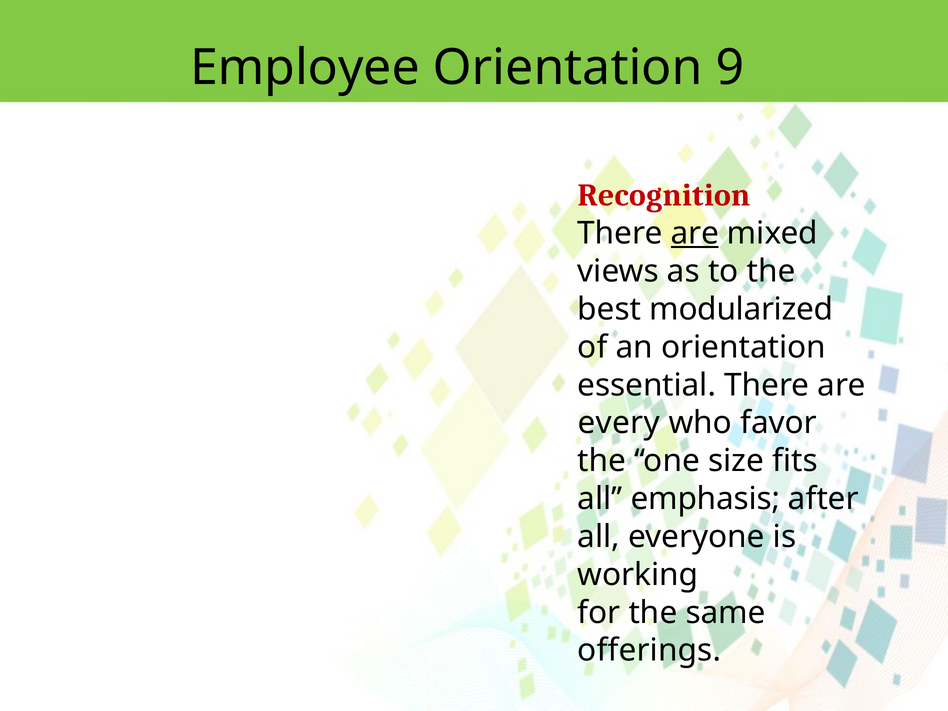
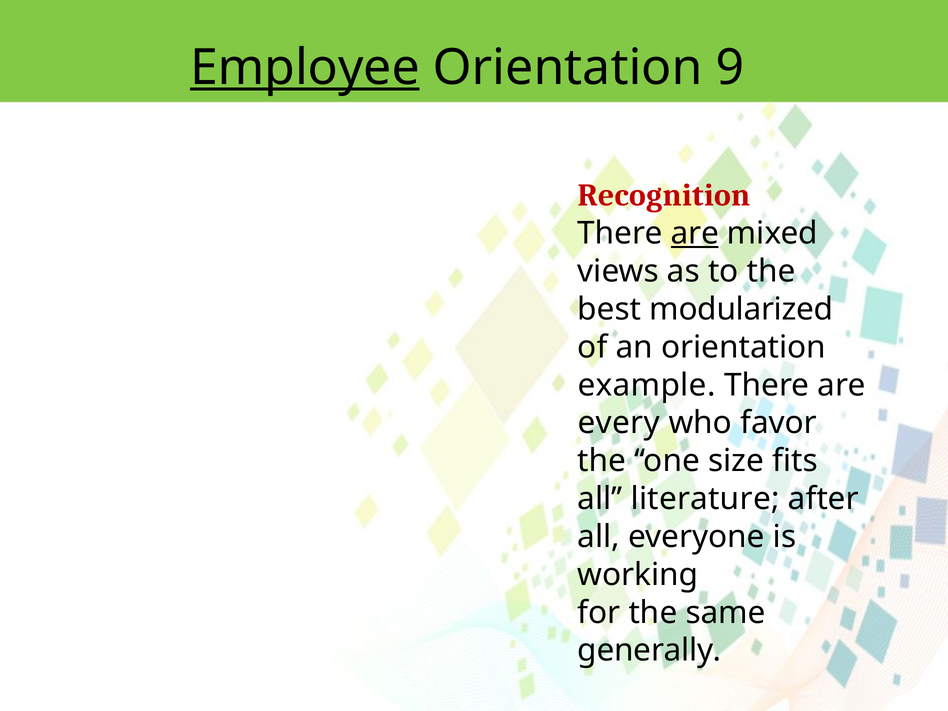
Employee underline: none -> present
essential: essential -> example
emphasis: emphasis -> literature
offerings: offerings -> generally
